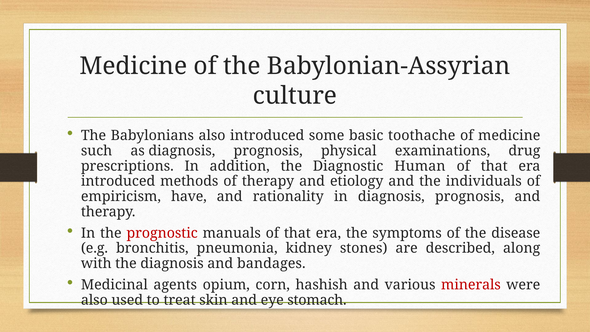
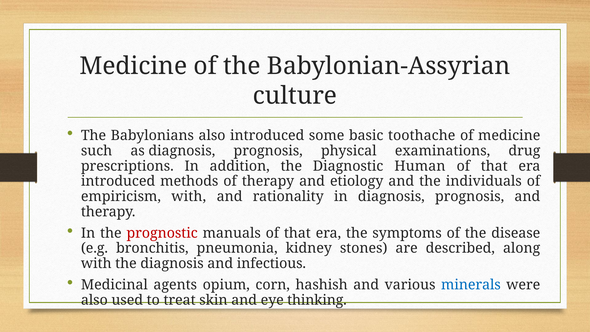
empiricism have: have -> with
bandages: bandages -> infectious
minerals colour: red -> blue
stomach: stomach -> thinking
